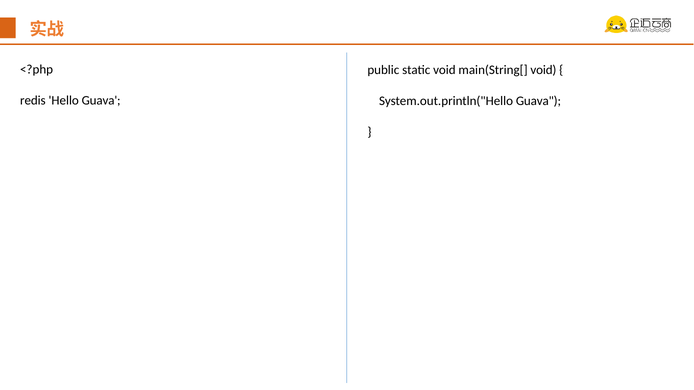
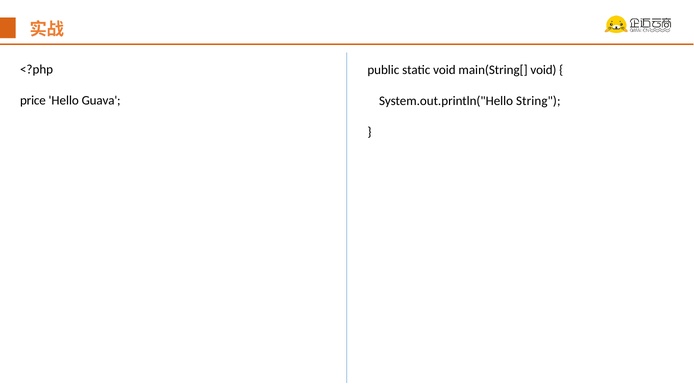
redis: redis -> price
System.out.println("Hello Guava: Guava -> String
